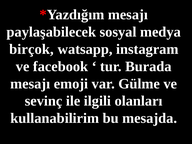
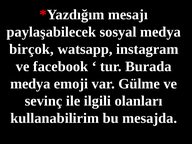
mesajı at (30, 84): mesajı -> medya
